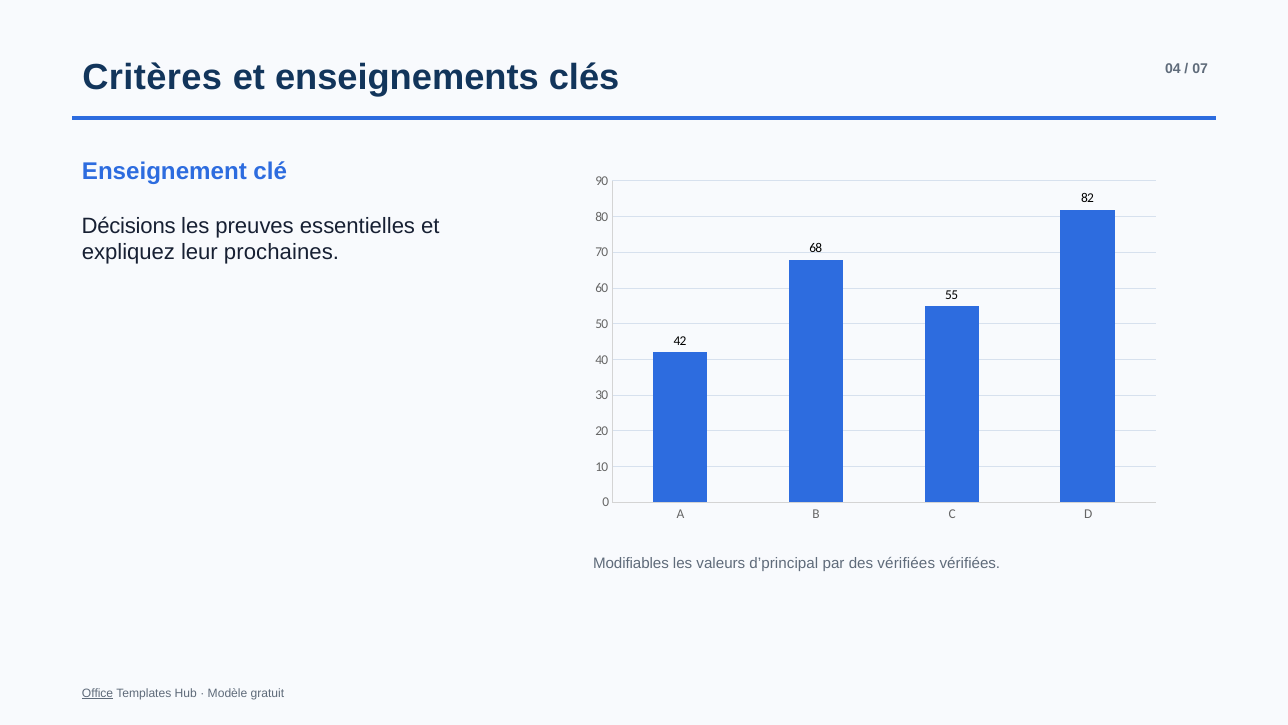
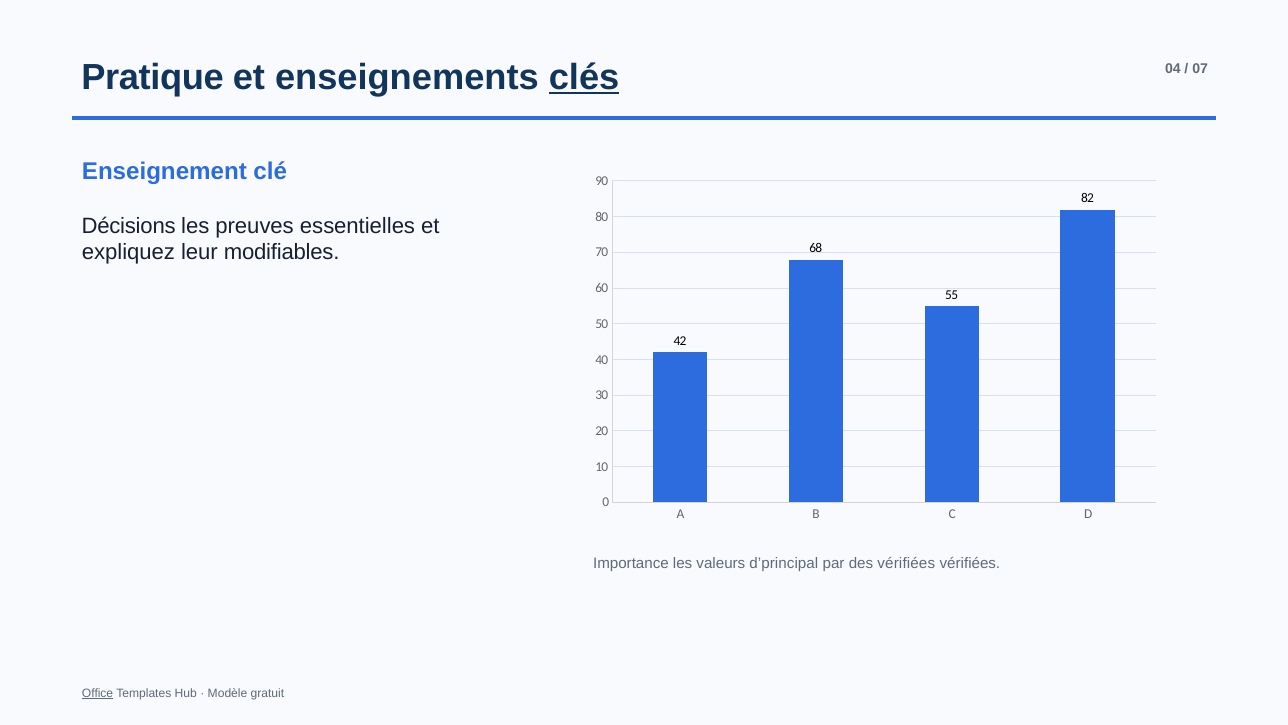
Critères: Critères -> Pratique
clés underline: none -> present
prochaines: prochaines -> modifiables
Modifiables: Modifiables -> Importance
